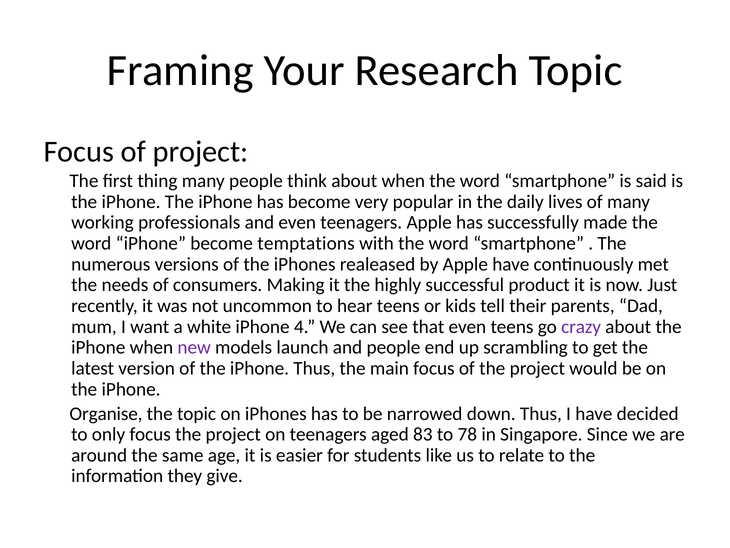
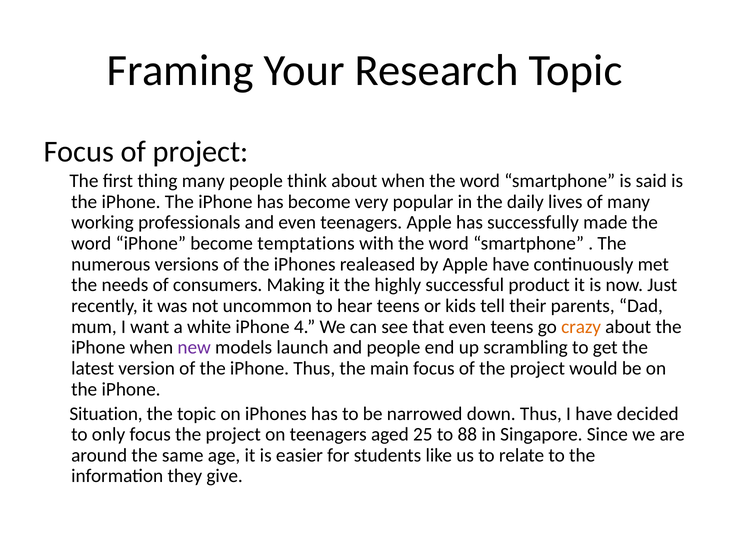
crazy colour: purple -> orange
Organise: Organise -> Situation
83: 83 -> 25
78: 78 -> 88
